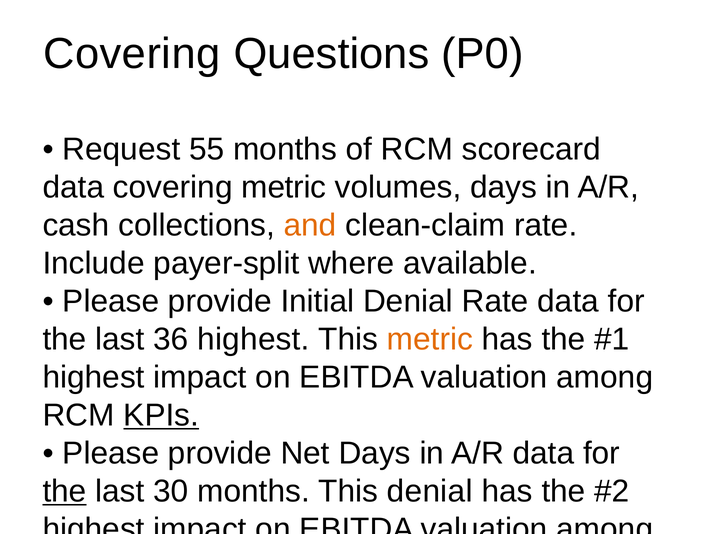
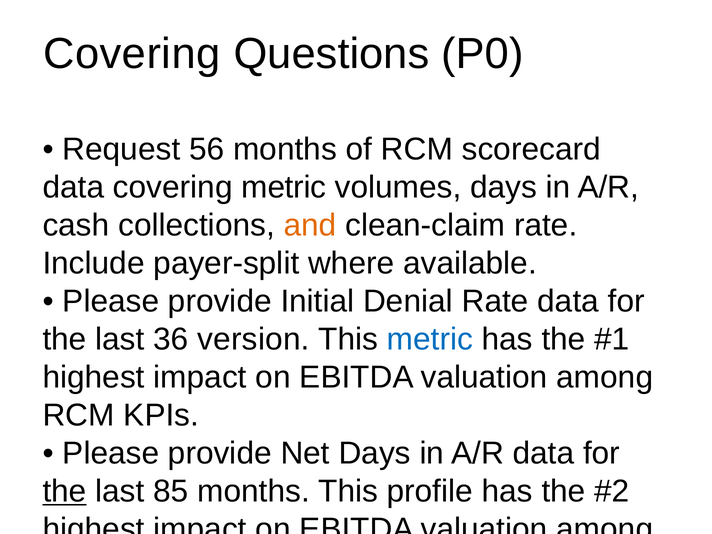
55: 55 -> 56
36 highest: highest -> version
metric at (430, 339) colour: orange -> blue
KPIs at (161, 415) underline: present -> none
30: 30 -> 85
This denial: denial -> profile
